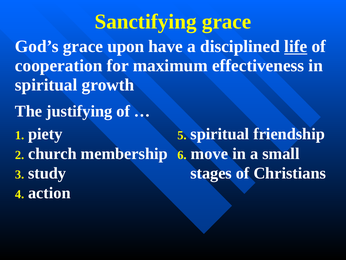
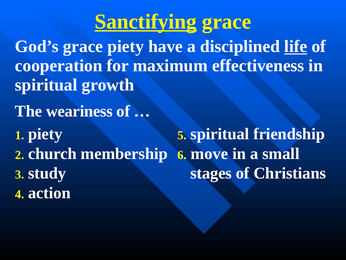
Sanctifying underline: none -> present
grace upon: upon -> piety
justifying: justifying -> weariness
